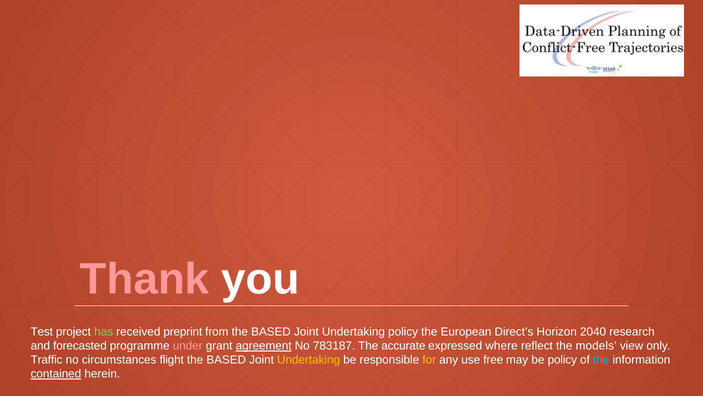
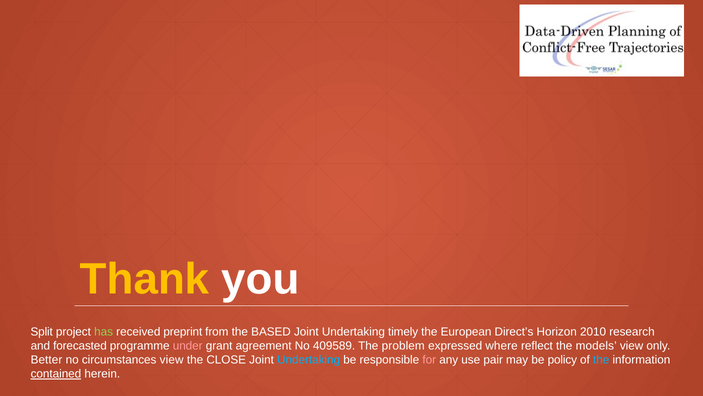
Thank colour: pink -> yellow
Test: Test -> Split
Undertaking policy: policy -> timely
2040: 2040 -> 2010
agreement underline: present -> none
783187: 783187 -> 409589
accurate: accurate -> problem
Traffic: Traffic -> Better
circumstances flight: flight -> view
BASED at (226, 359): BASED -> CLOSE
Undertaking at (309, 359) colour: yellow -> light blue
for colour: yellow -> pink
free: free -> pair
